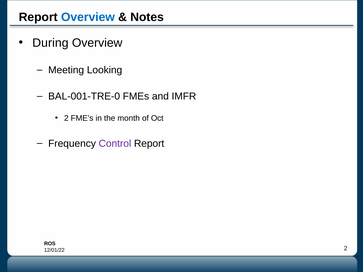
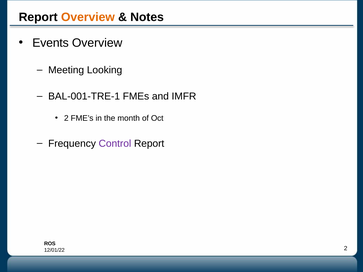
Overview at (88, 17) colour: blue -> orange
During: During -> Events
BAL-001-TRE-0: BAL-001-TRE-0 -> BAL-001-TRE-1
